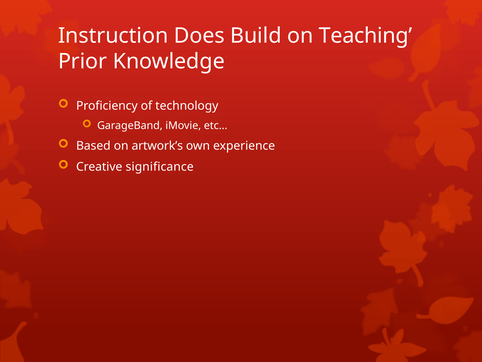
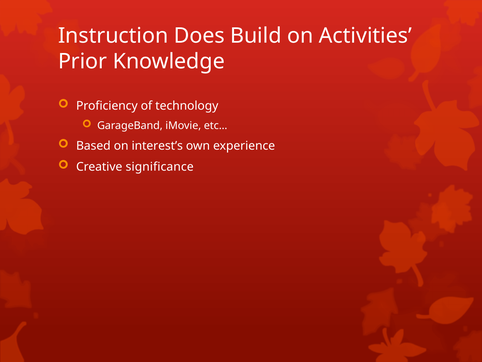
Teaching: Teaching -> Activities
artwork’s: artwork’s -> interest’s
